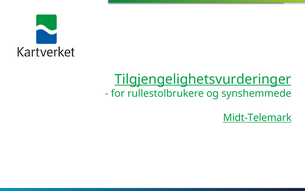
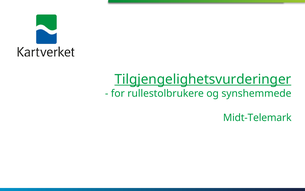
Midt-Telemark underline: present -> none
